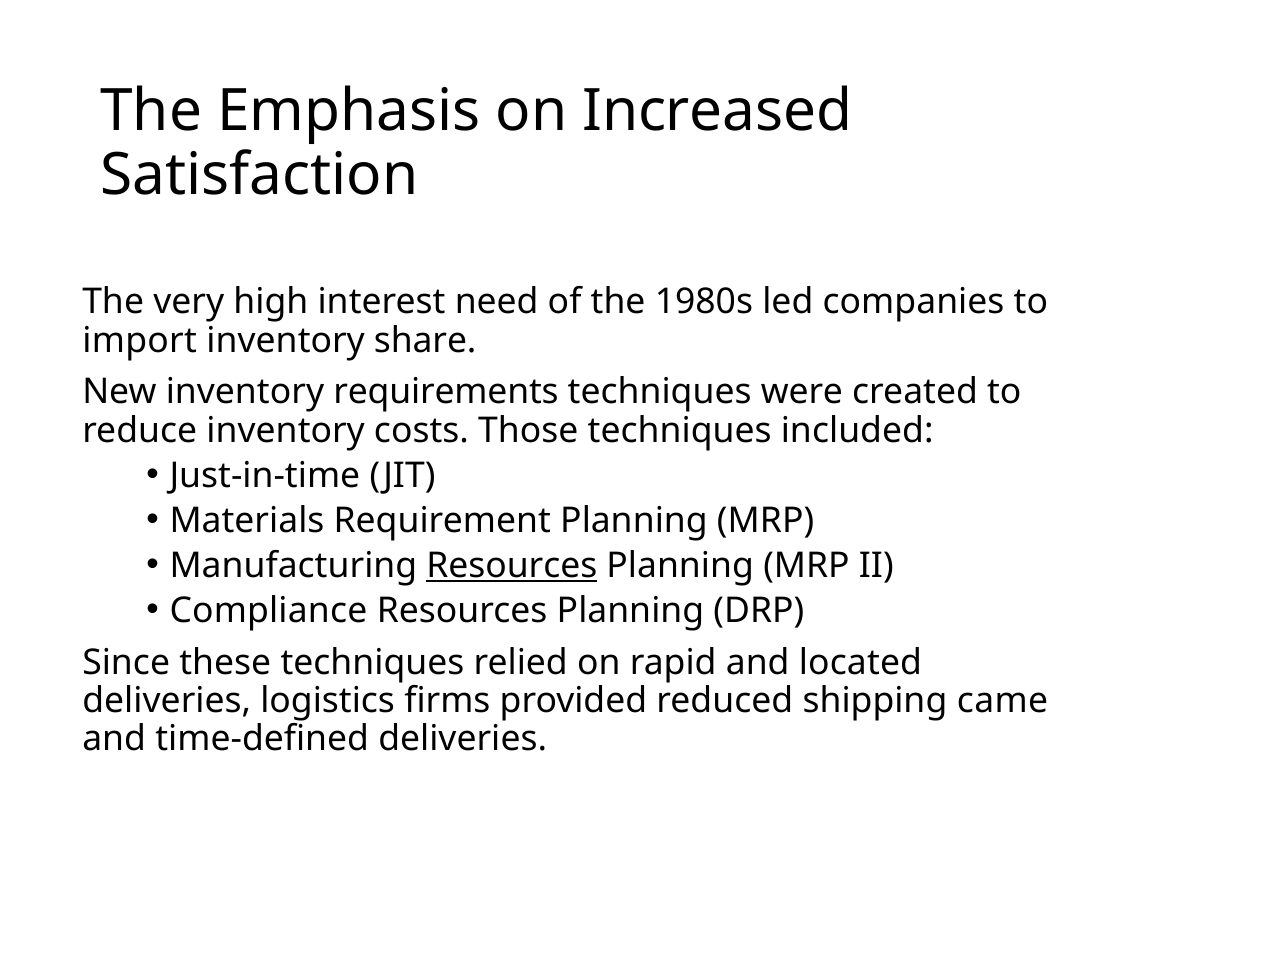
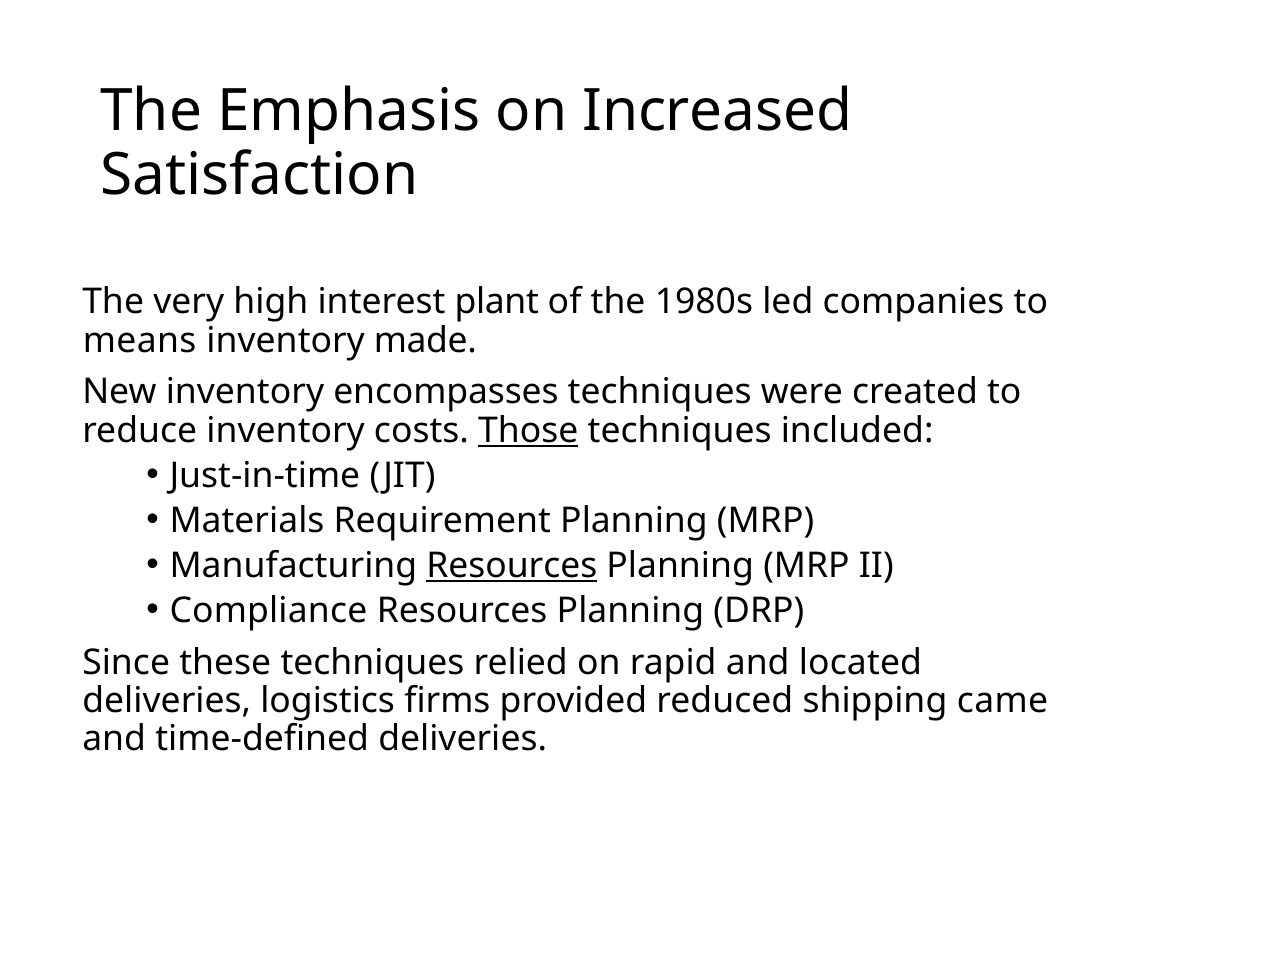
need: need -> plant
import: import -> means
share: share -> made
requirements: requirements -> encompasses
Those underline: none -> present
